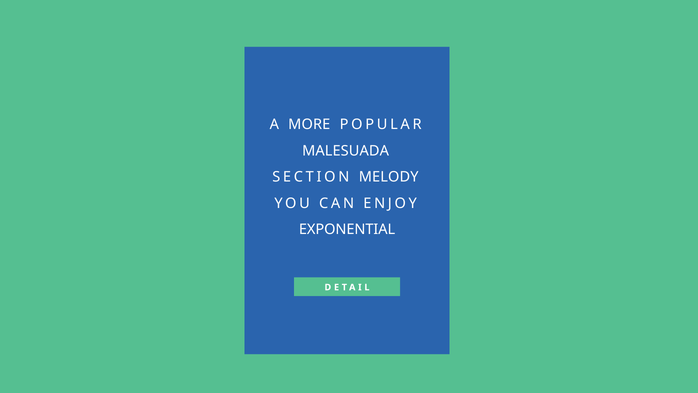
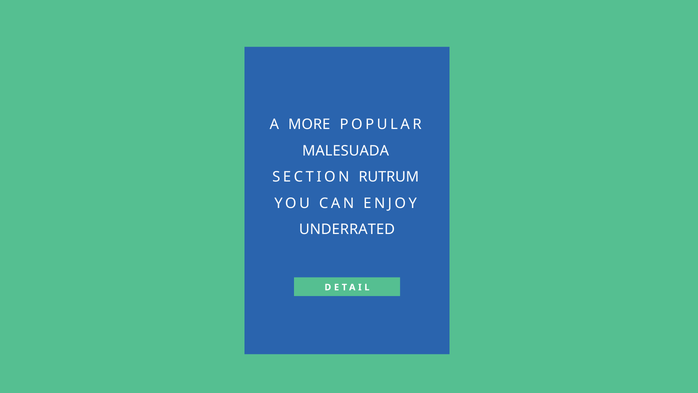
MELODY: MELODY -> RUTRUM
EXPONENTIAL: EXPONENTIAL -> UNDERRATED
